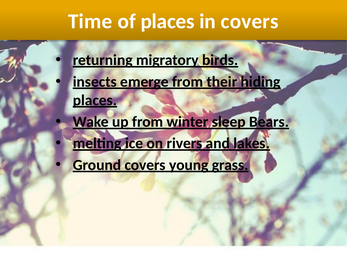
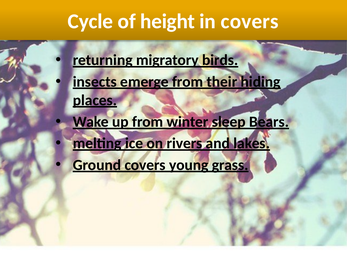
Time: Time -> Cycle
of places: places -> height
